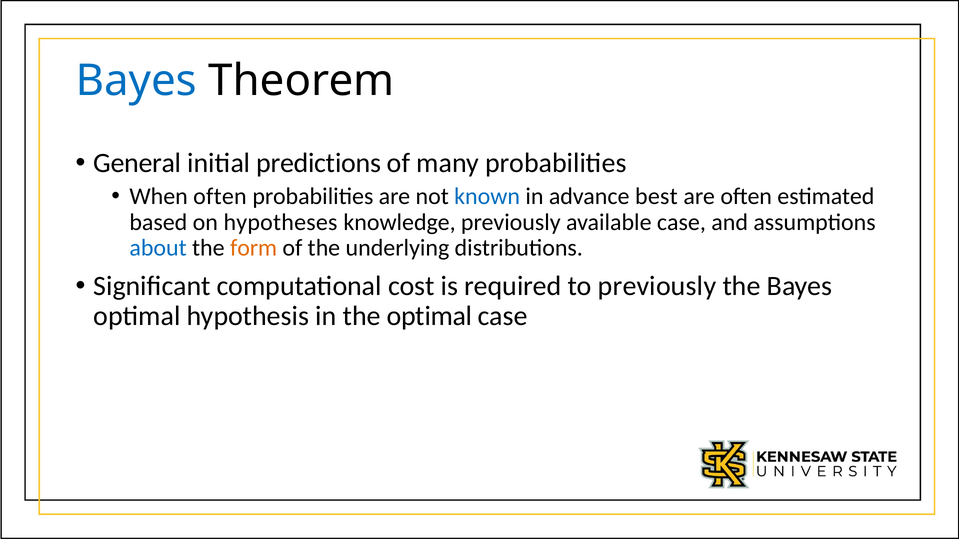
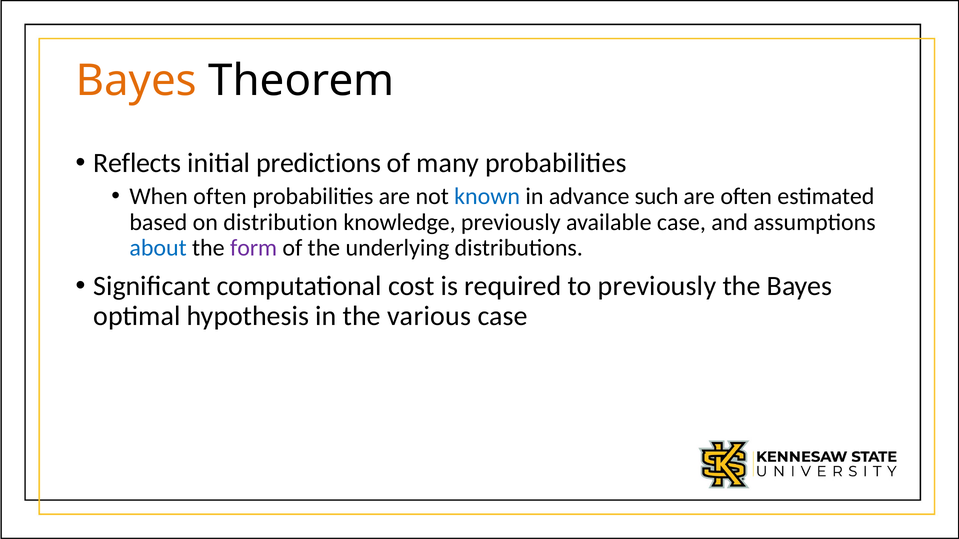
Bayes at (136, 81) colour: blue -> orange
General: General -> Reflects
best: best -> such
hypotheses: hypotheses -> distribution
form colour: orange -> purple
the optimal: optimal -> various
